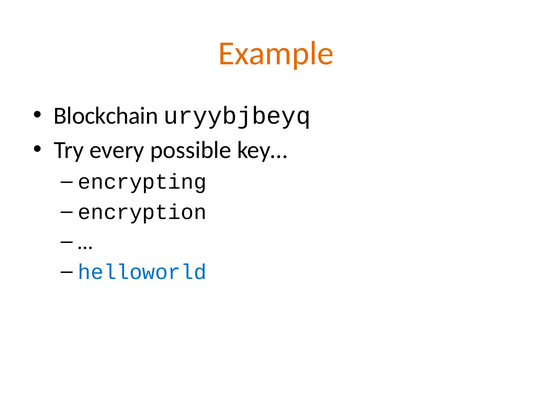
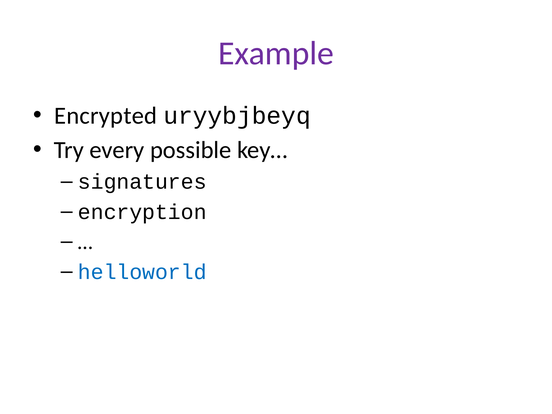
Example colour: orange -> purple
Blockchain: Blockchain -> Encrypted
encrypting: encrypting -> signatures
